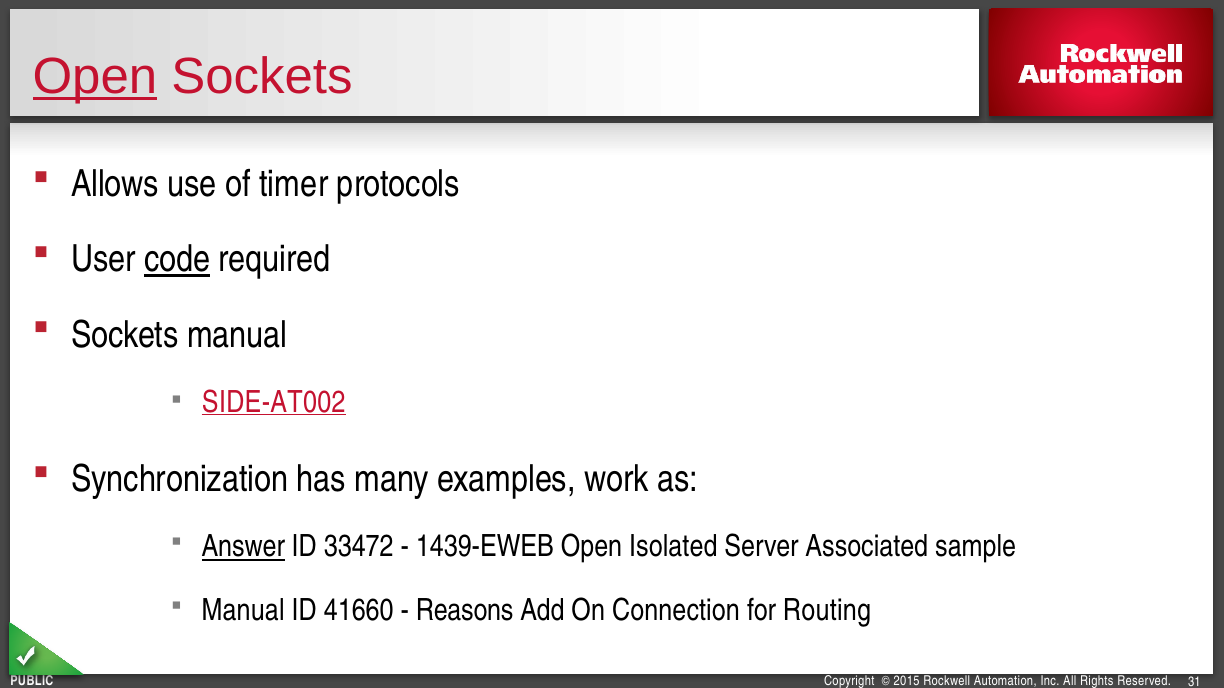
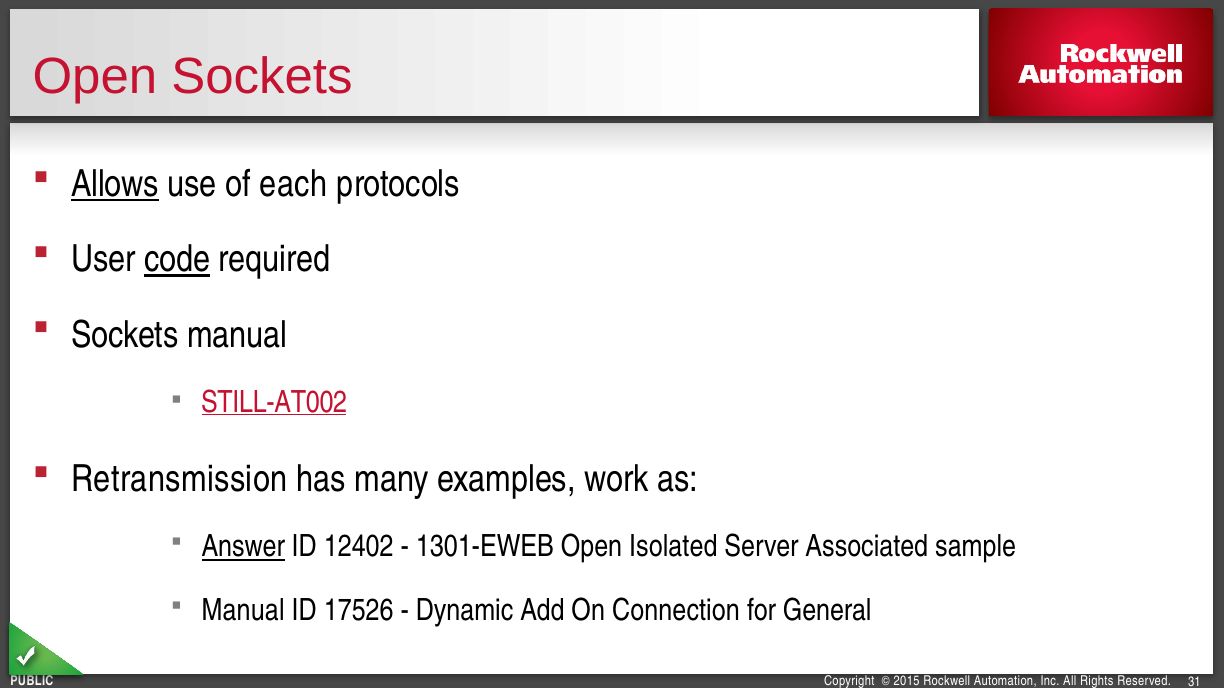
Open at (95, 77) underline: present -> none
Allows underline: none -> present
timer: timer -> each
SIDE-AT002: SIDE-AT002 -> STILL-AT002
Synchronization: Synchronization -> Retransmission
33472: 33472 -> 12402
1439-EWEB: 1439-EWEB -> 1301-EWEB
41660: 41660 -> 17526
Reasons: Reasons -> Dynamic
Routing: Routing -> General
